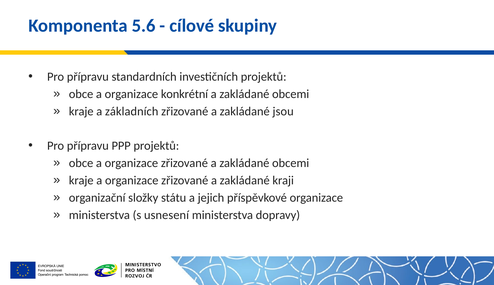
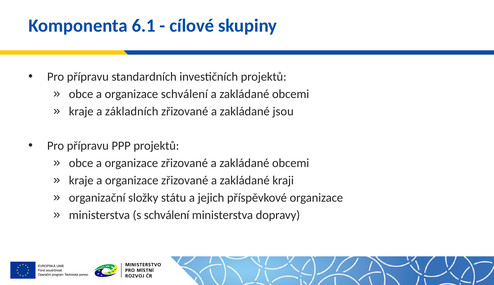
5.6: 5.6 -> 6.1
organizace konkrétní: konkrétní -> schválení
s usnesení: usnesení -> schválení
